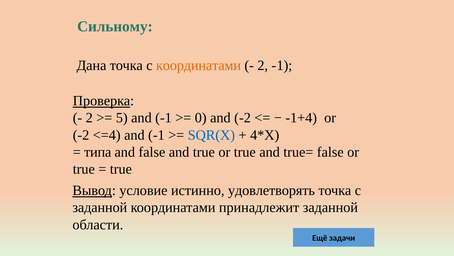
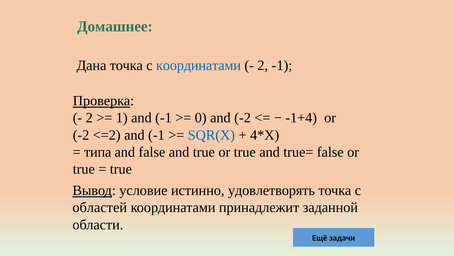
Сильному: Сильному -> Домашнее
координатами at (199, 65) colour: orange -> blue
5: 5 -> 1
<=4: <=4 -> <=2
заданной at (100, 207): заданной -> областей
